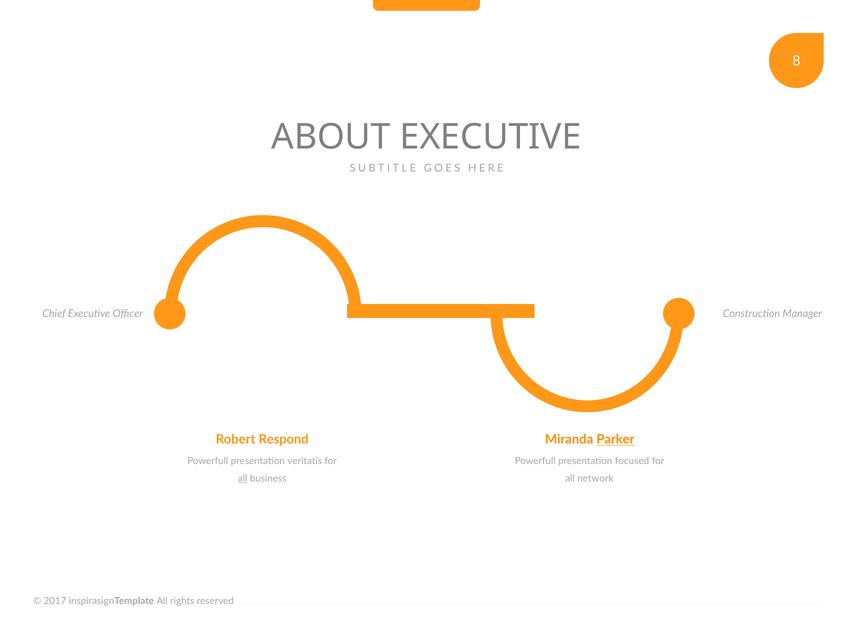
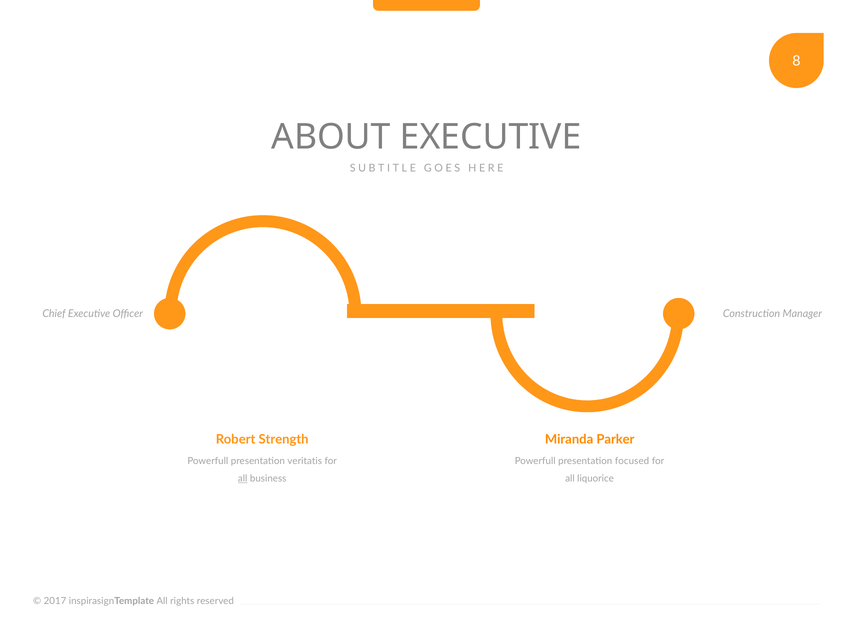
Respond: Respond -> Strength
Parker underline: present -> none
network: network -> liquorice
